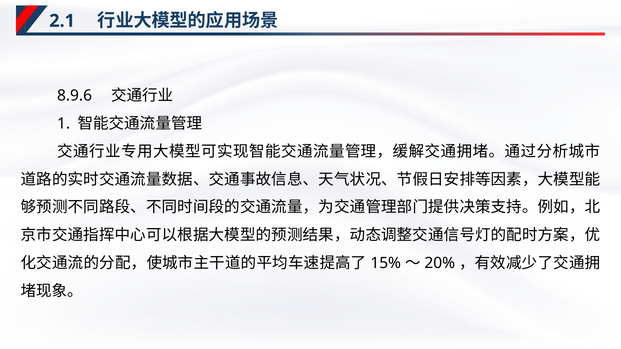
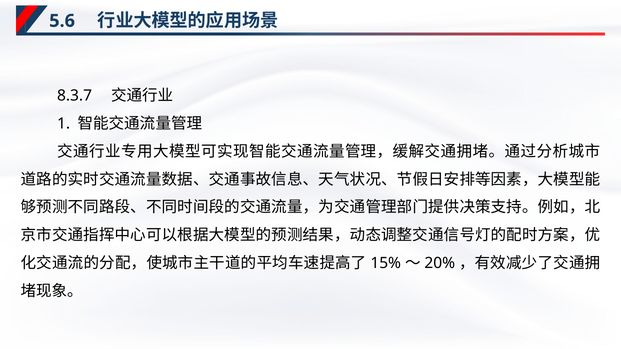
2.1: 2.1 -> 5.6
8.9.6: 8.9.6 -> 8.3.7
